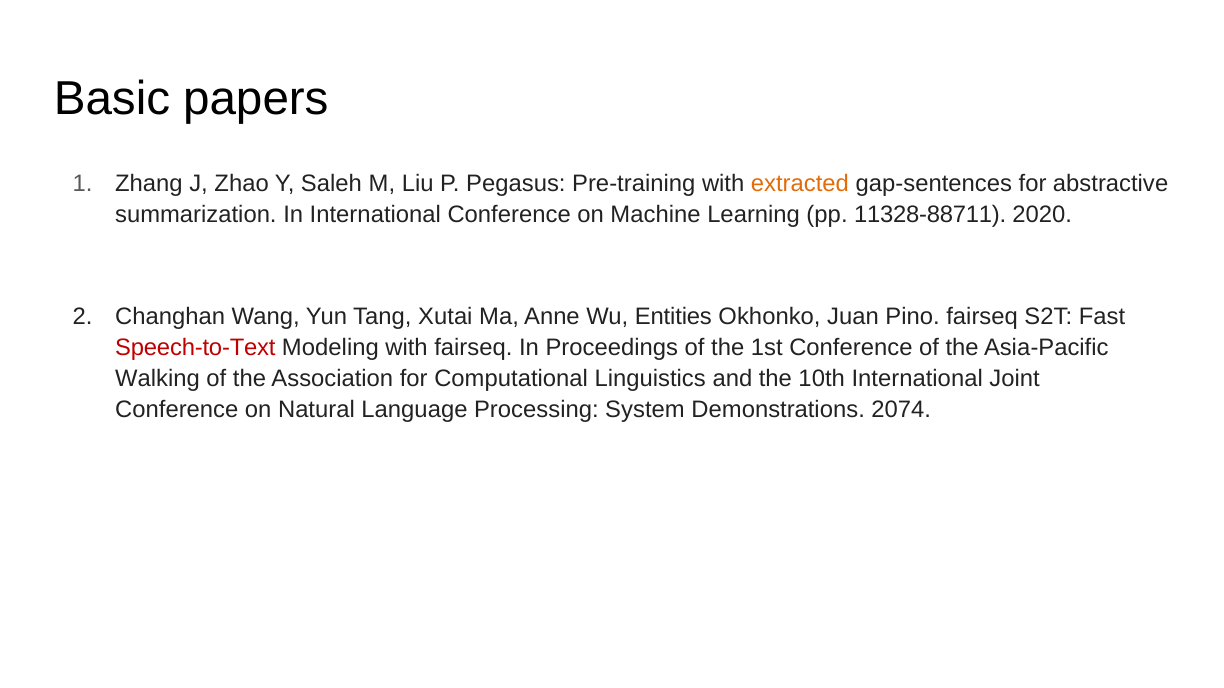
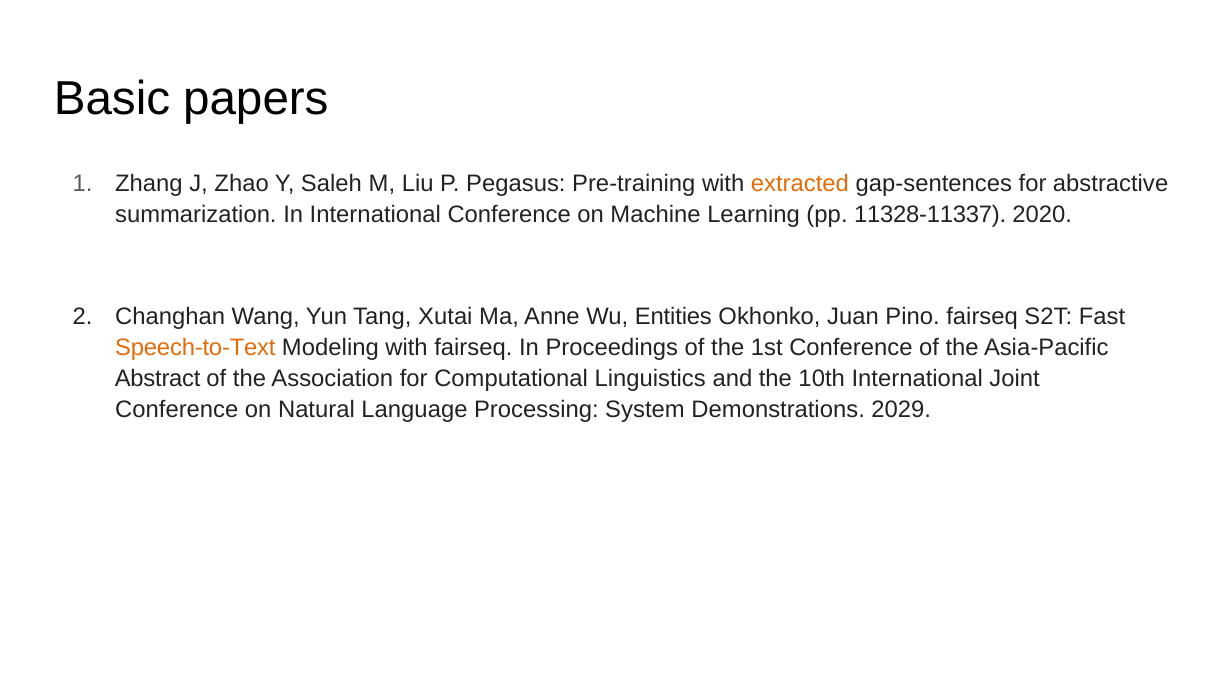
11328-88711: 11328-88711 -> 11328-11337
Speech-to-Text colour: red -> orange
Walking: Walking -> Abstract
2074: 2074 -> 2029
